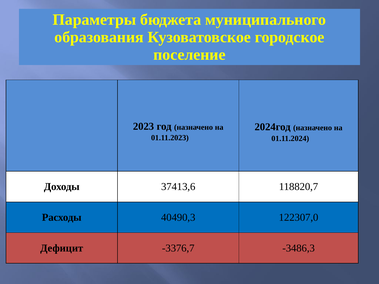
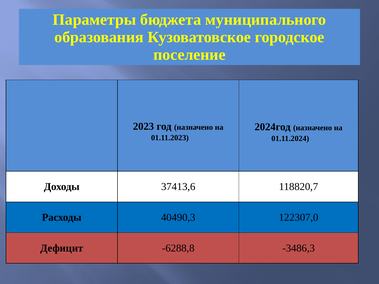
-3376,7: -3376,7 -> -6288,8
